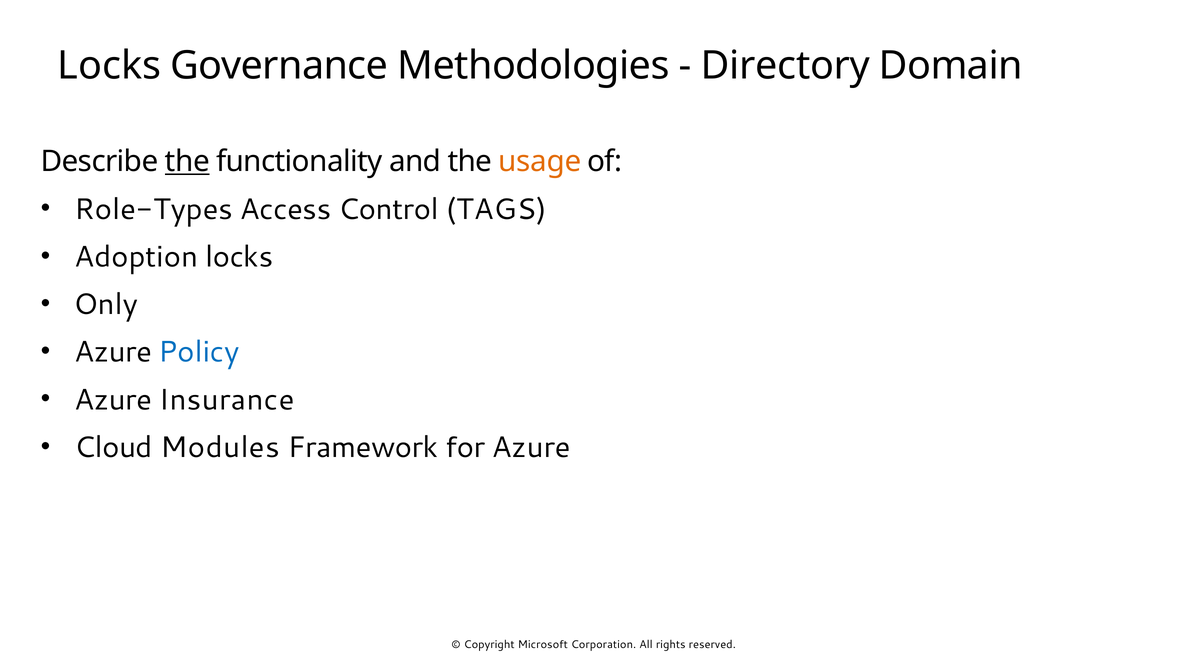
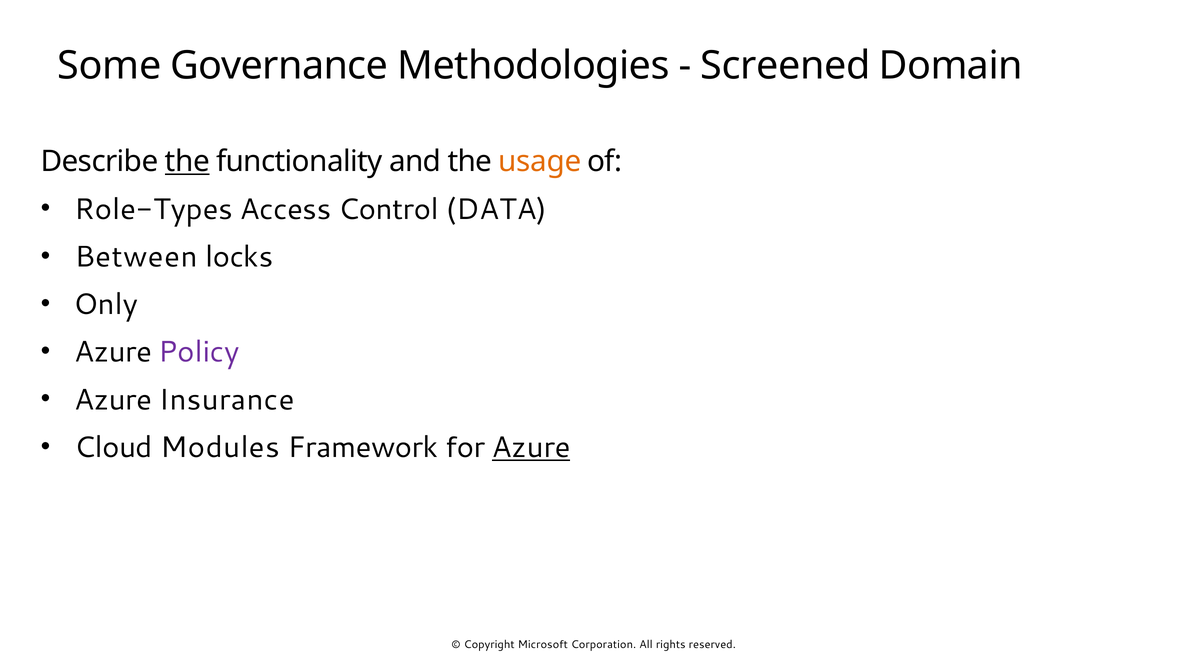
Locks at (109, 66): Locks -> Some
Directory: Directory -> Screened
TAGS: TAGS -> DATA
Adoption: Adoption -> Between
Policy colour: blue -> purple
Azure at (531, 448) underline: none -> present
